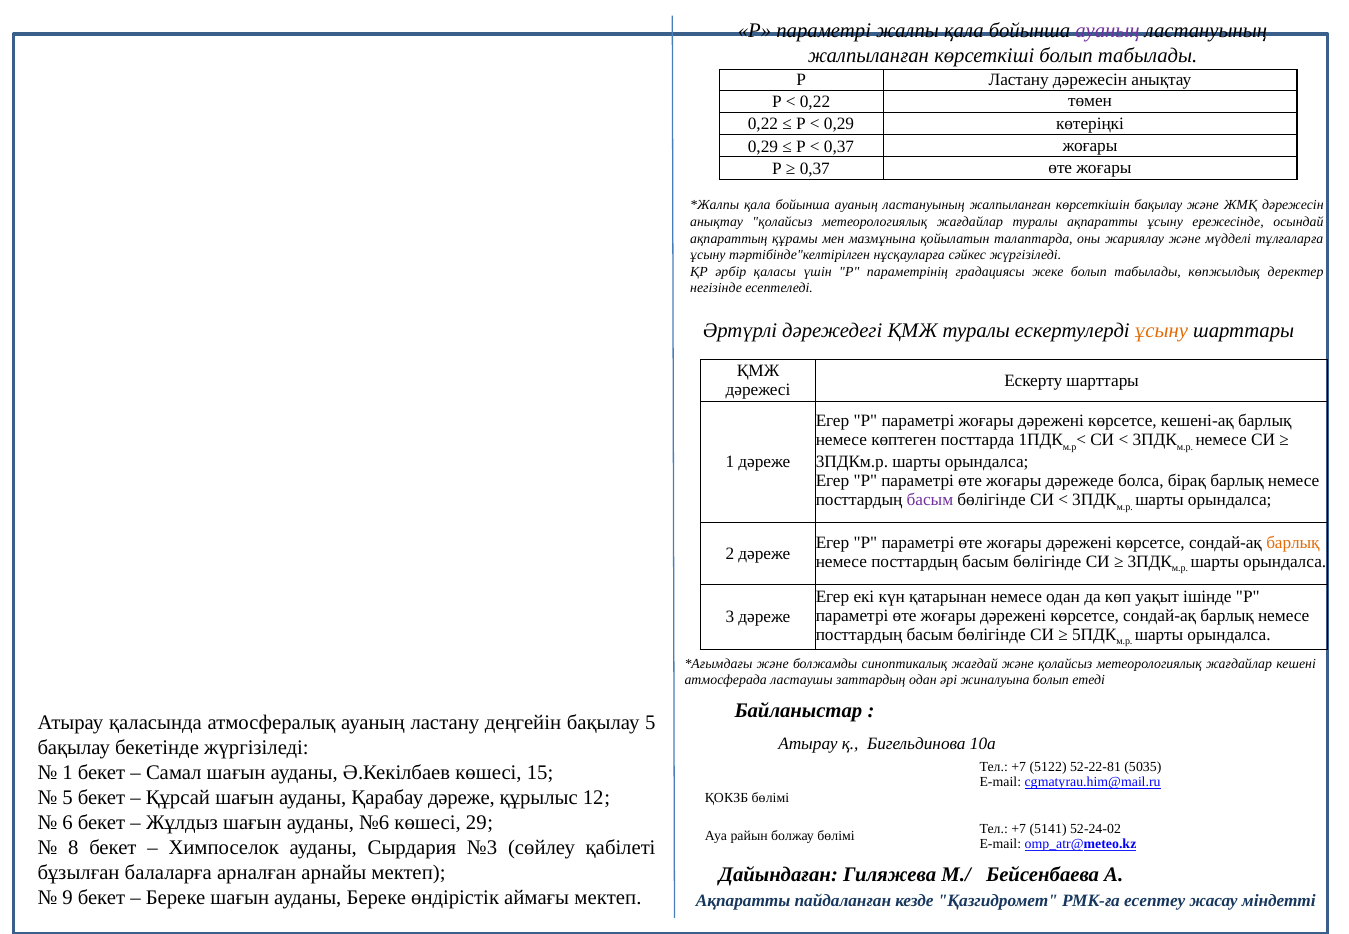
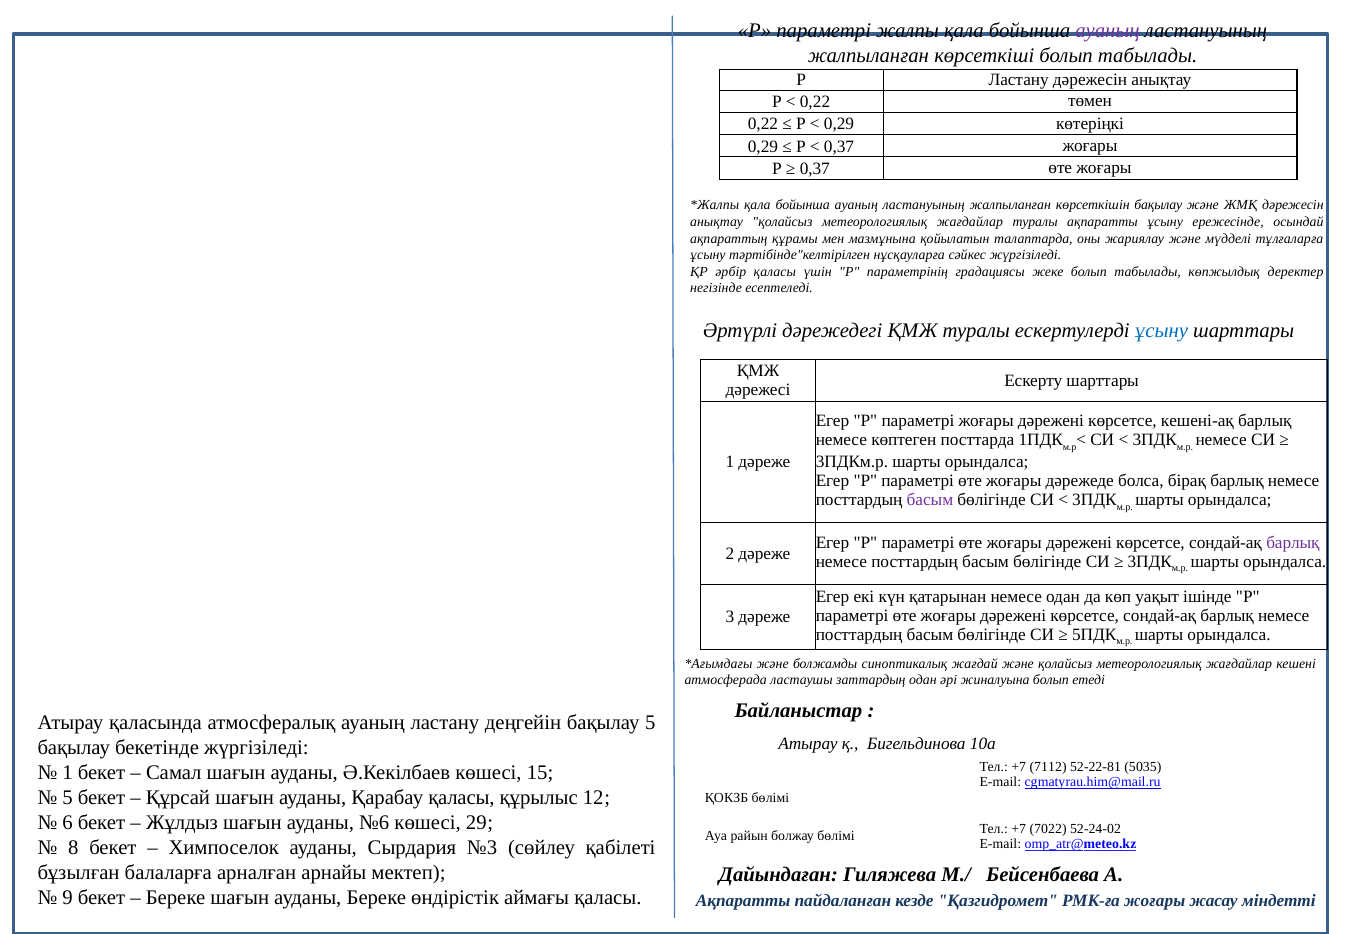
ұсыну at (1162, 331) colour: orange -> blue
барлық at (1293, 543) colour: orange -> purple
5122: 5122 -> 7112
Қарабау дәреже: дәреже -> қаласы
5141: 5141 -> 7022
аймағы мектеп: мектеп -> қаласы
РМК-ға есептеу: есептеу -> жоғары
